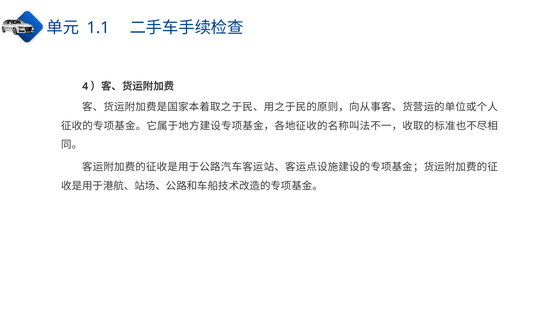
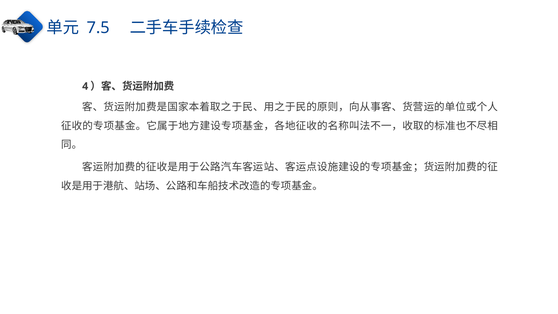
1.1: 1.1 -> 7.5
